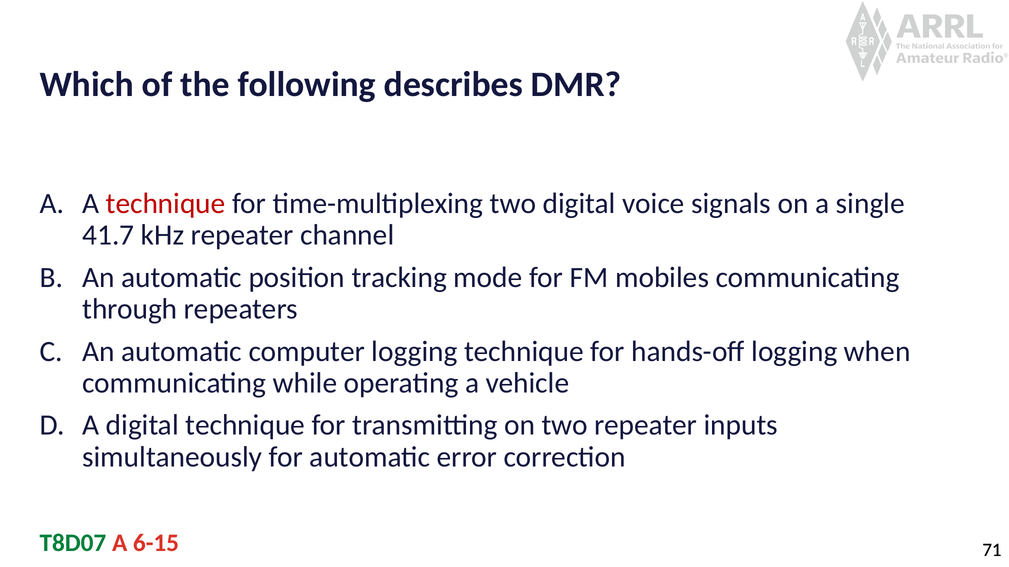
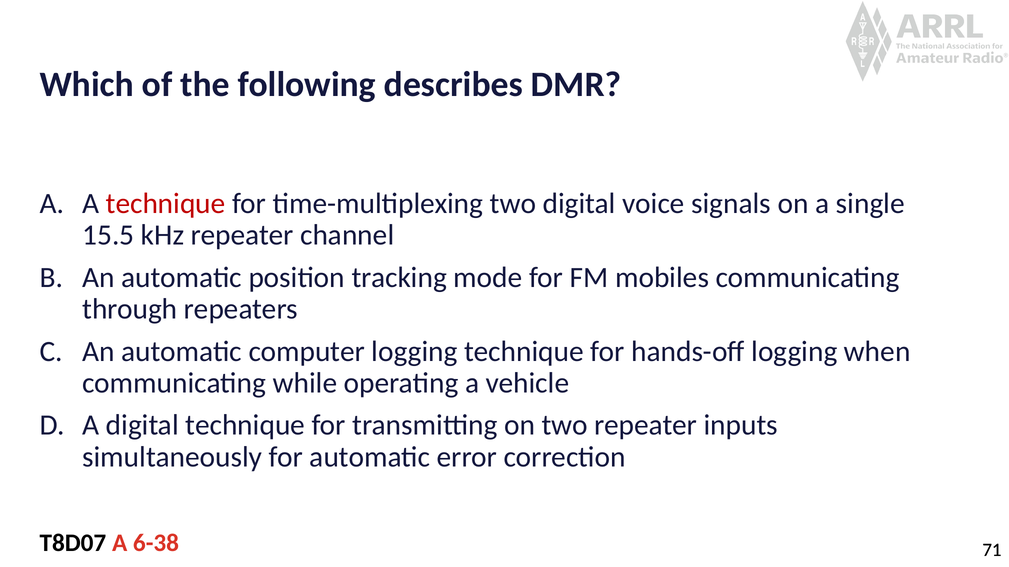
41.7: 41.7 -> 15.5
T8D07 colour: green -> black
6-15: 6-15 -> 6-38
